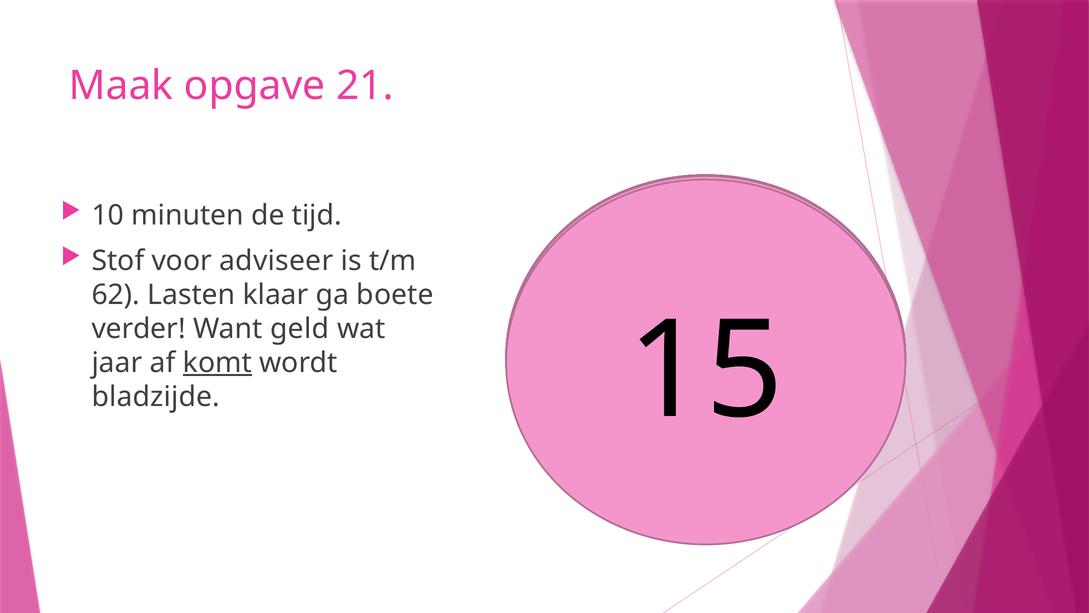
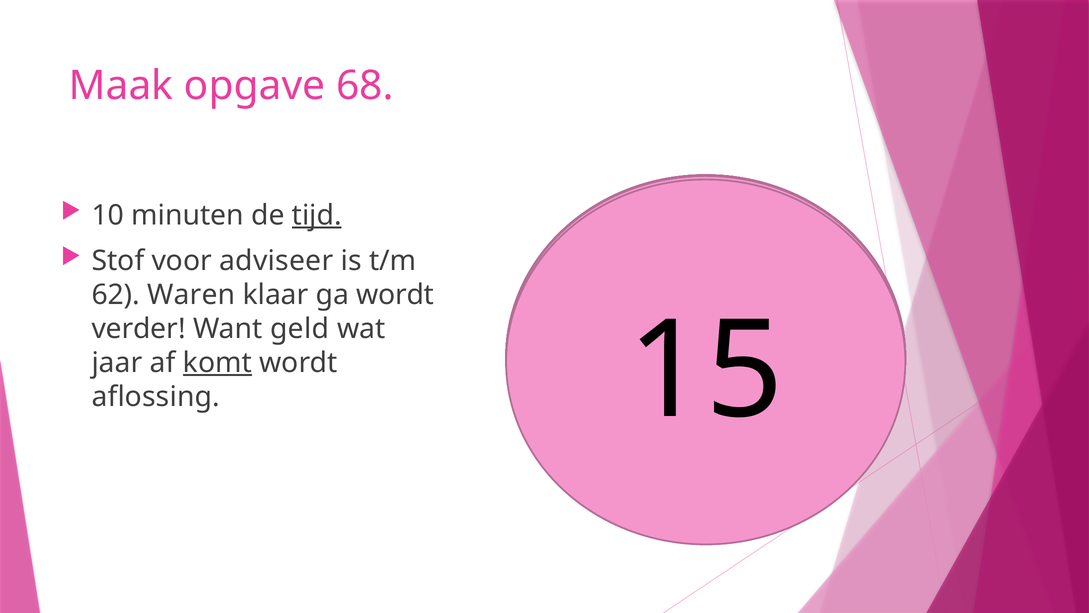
21: 21 -> 68
tijd underline: none -> present
Lasten: Lasten -> Waren
ga boete: boete -> wordt
bladzijde: bladzijde -> aflossing
